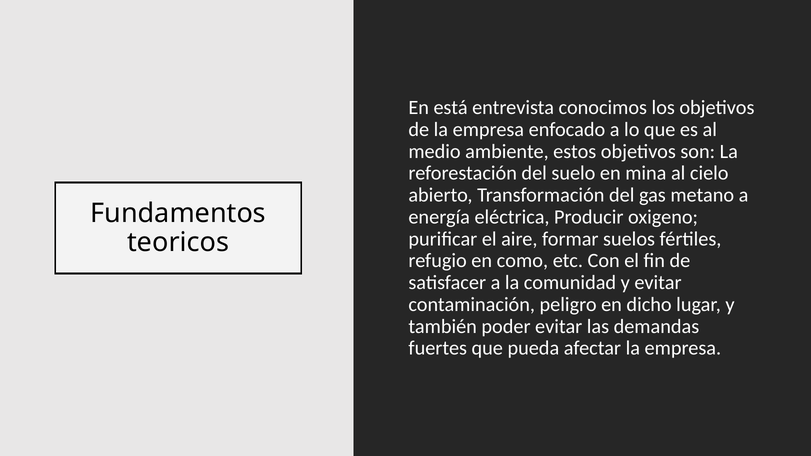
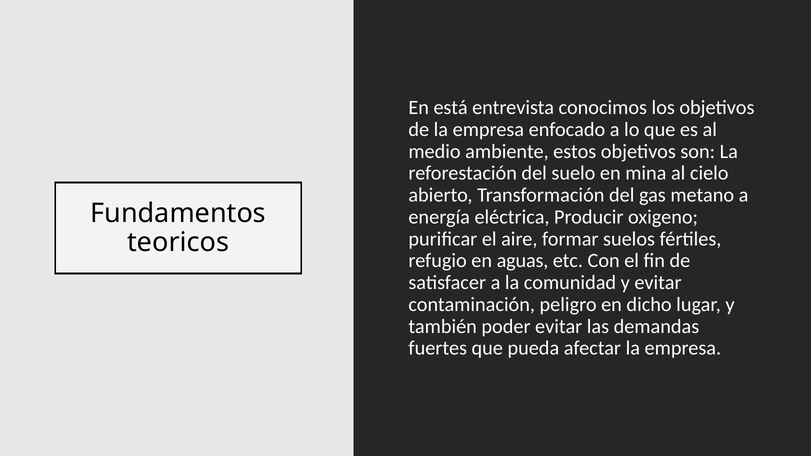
como: como -> aguas
